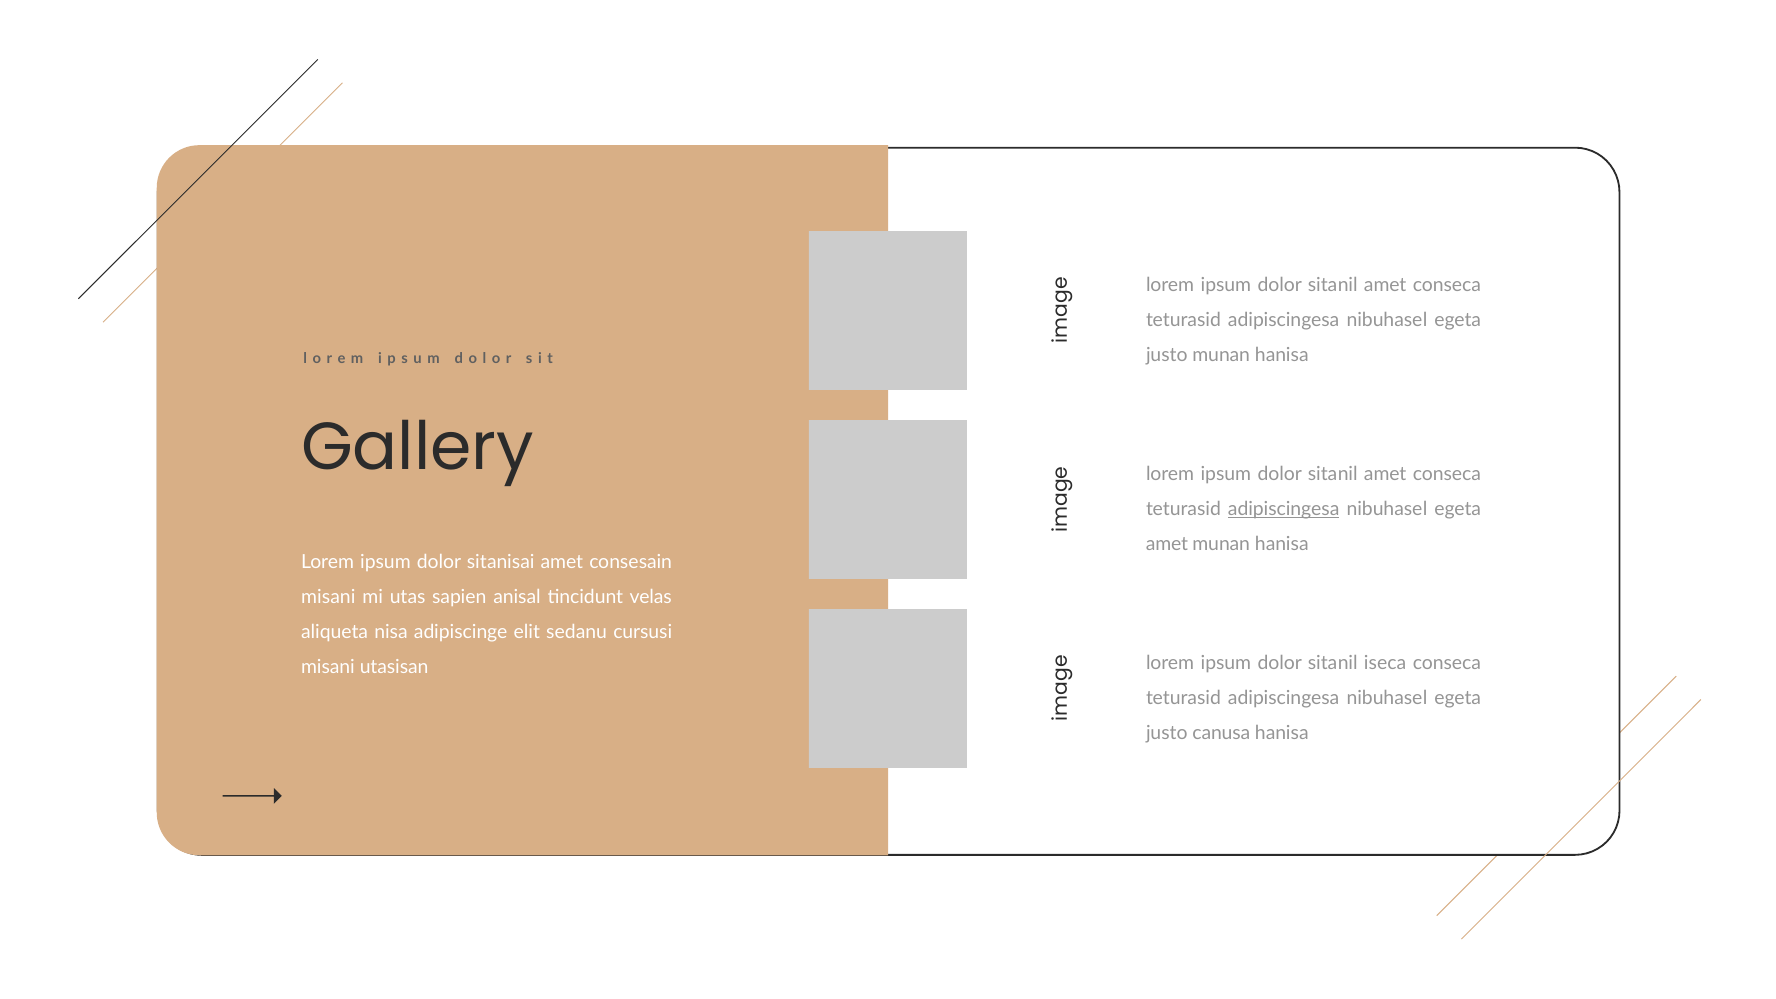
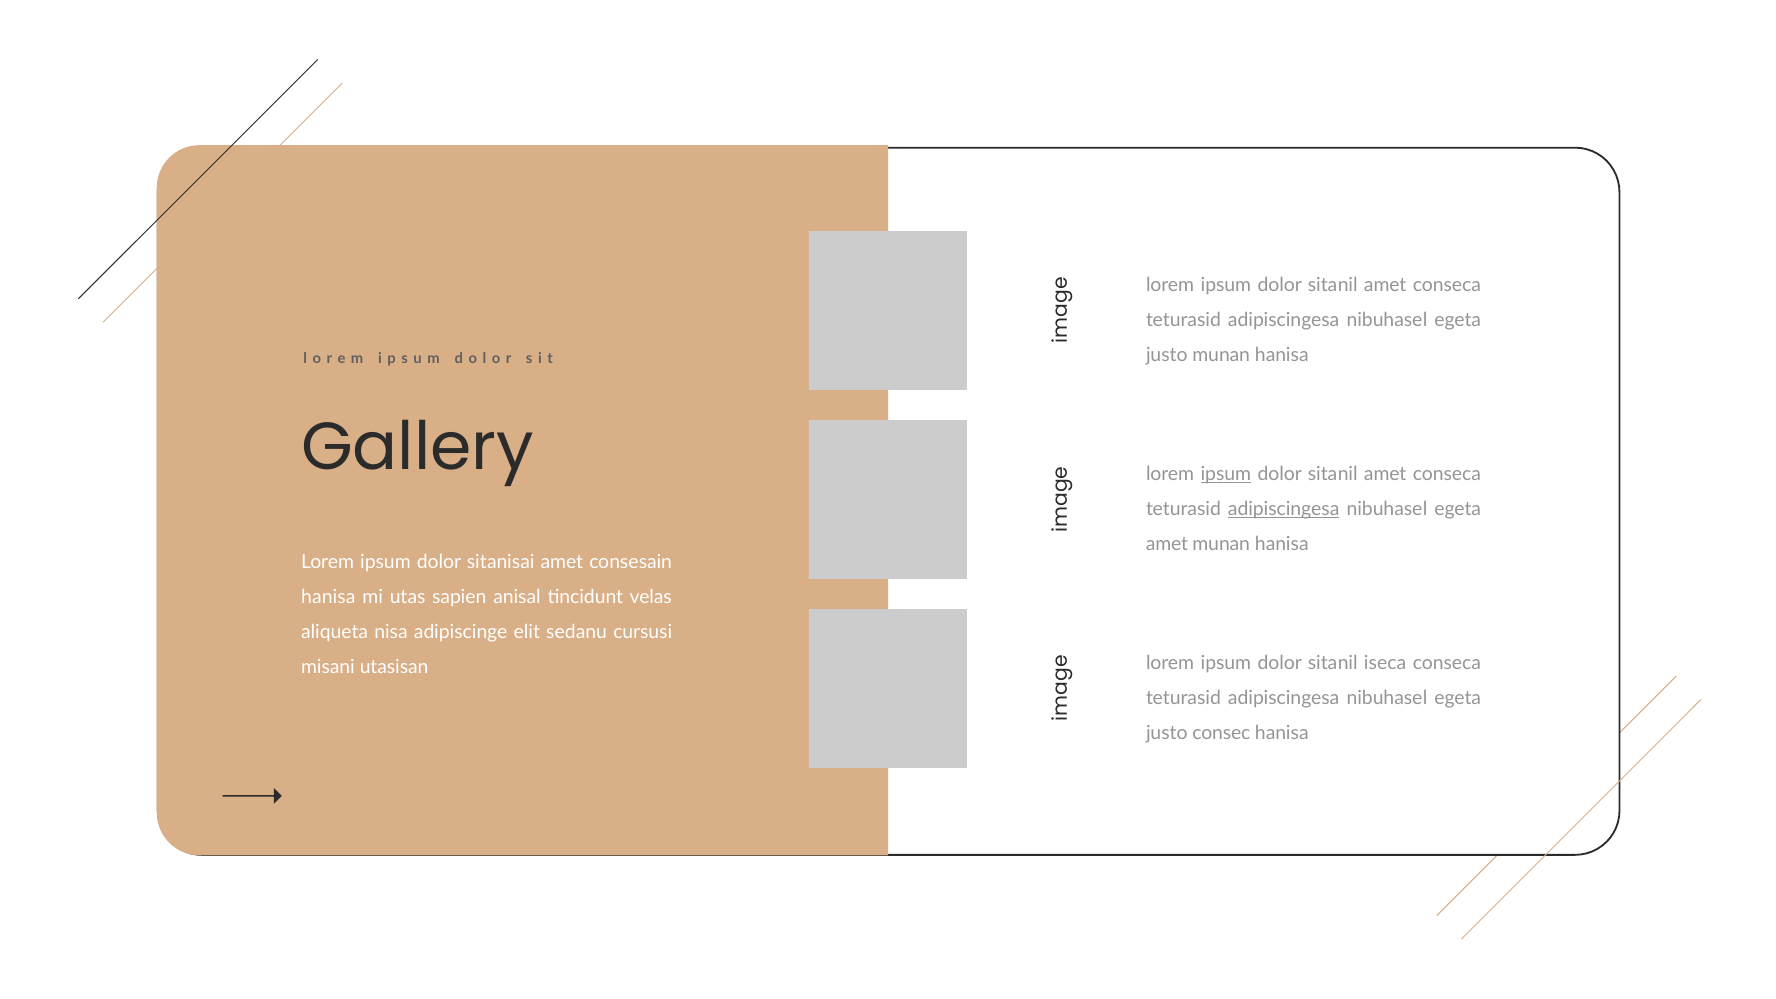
ipsum at (1226, 474) underline: none -> present
misani at (328, 597): misani -> hanisa
canusa: canusa -> consec
